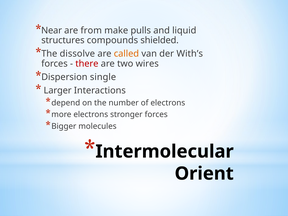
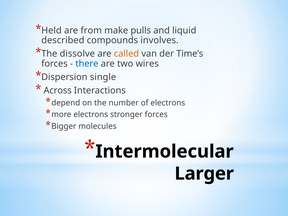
Near: Near -> Held
structures: structures -> described
shielded: shielded -> involves
With’s: With’s -> Time’s
there colour: red -> blue
Larger: Larger -> Across
Orient: Orient -> Larger
